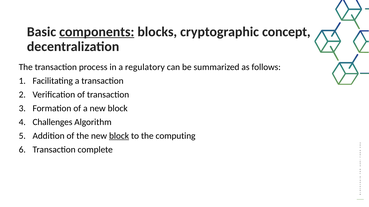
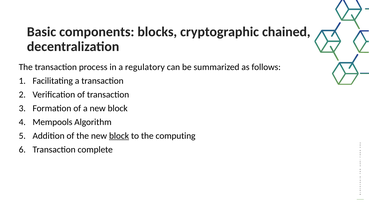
components underline: present -> none
concept: concept -> chained
Challenges: Challenges -> Mempools
